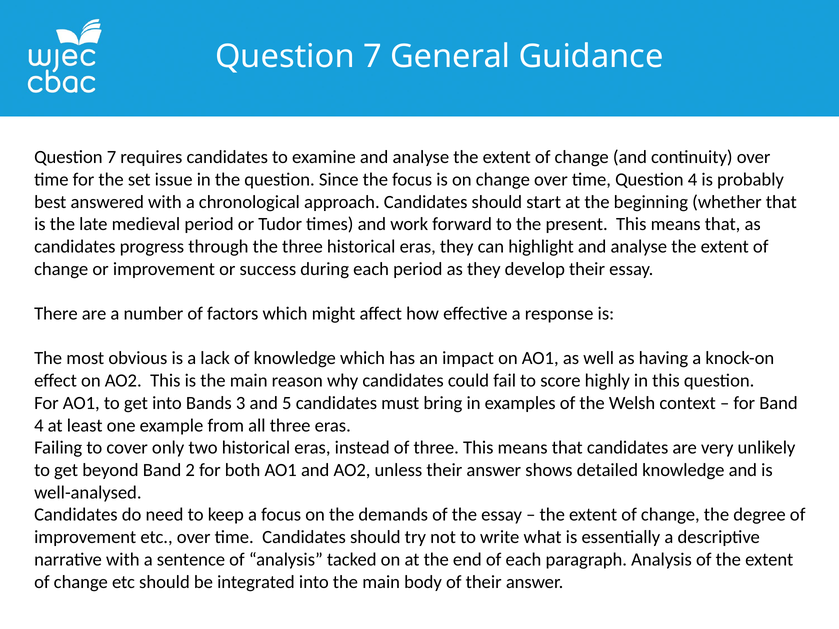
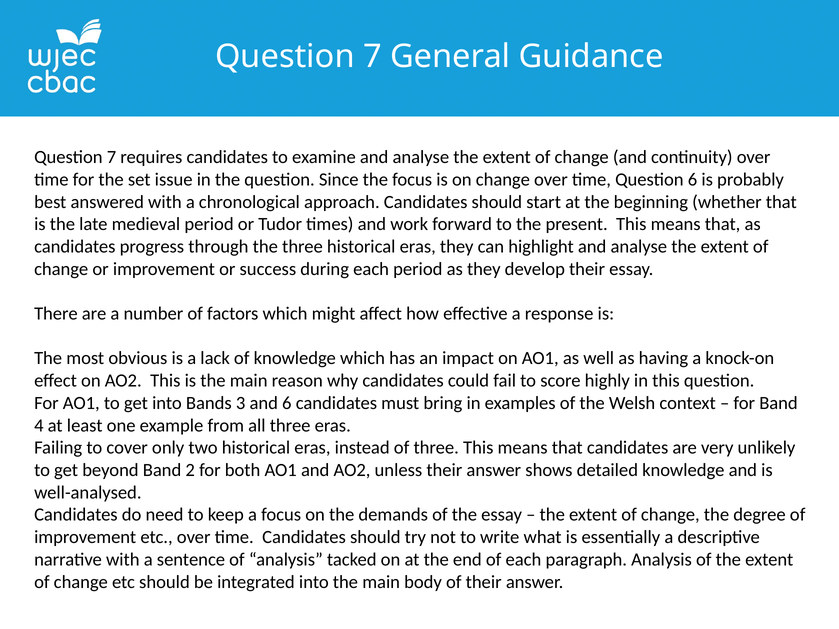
Question 4: 4 -> 6
and 5: 5 -> 6
